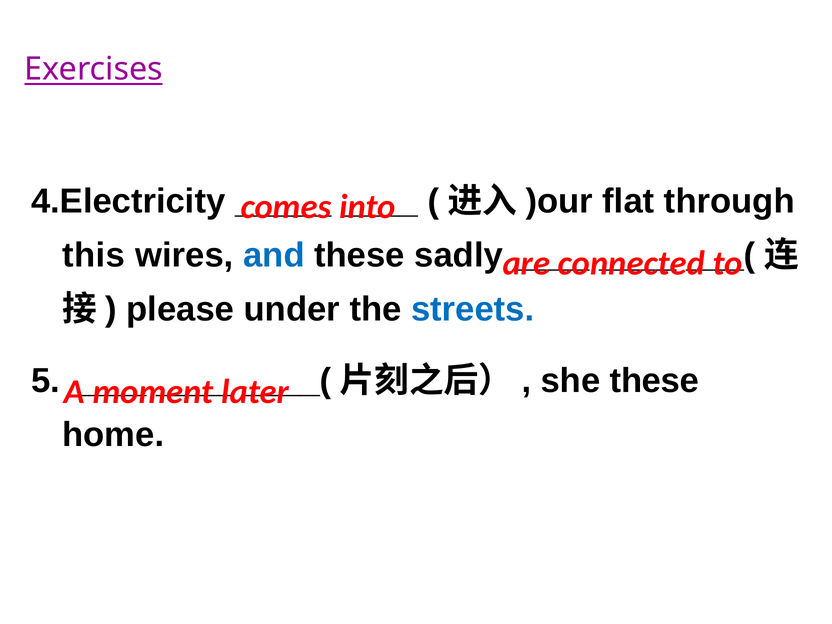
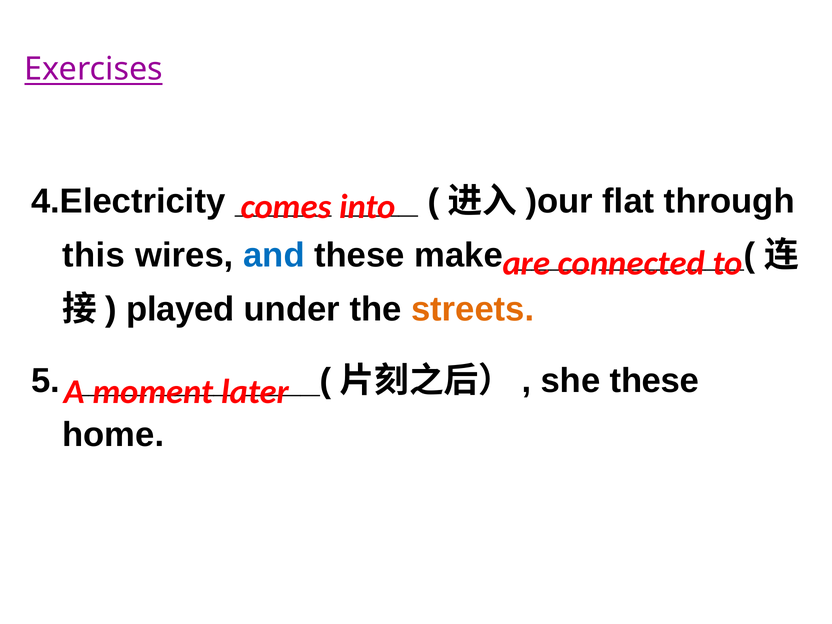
sadly: sadly -> make
please: please -> played
streets colour: blue -> orange
